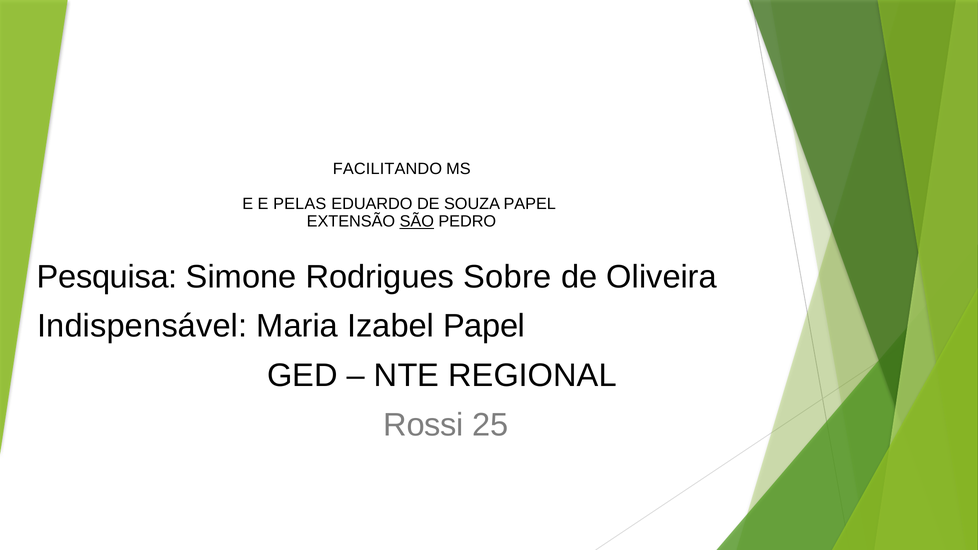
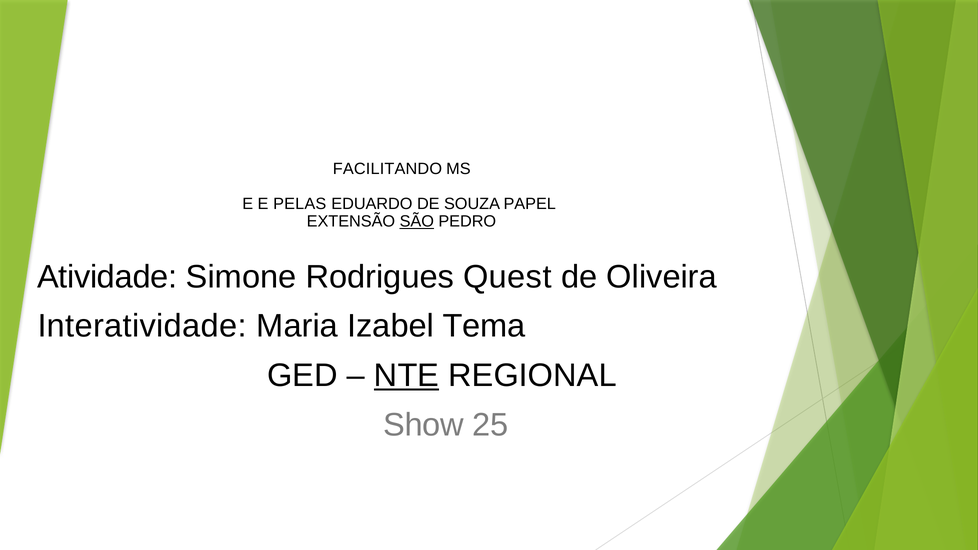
Pesquisa: Pesquisa -> Atividade
Sobre: Sobre -> Quest
Indispensável: Indispensável -> Interatividade
Izabel Papel: Papel -> Tema
NTE underline: none -> present
Rossi: Rossi -> Show
